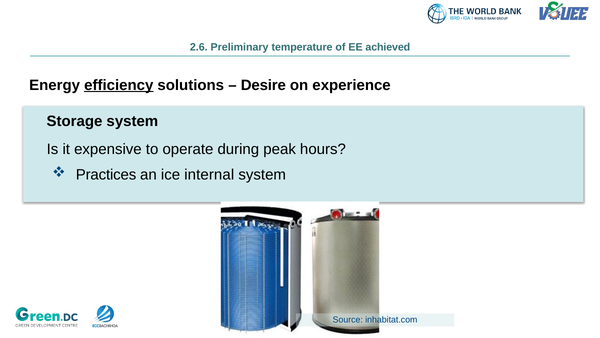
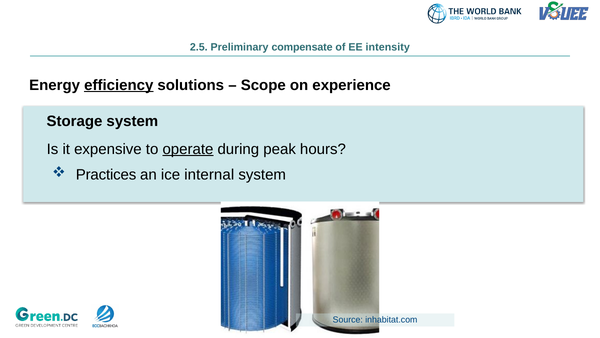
2.6: 2.6 -> 2.5
temperature: temperature -> compensate
achieved: achieved -> intensity
Desire: Desire -> Scope
operate underline: none -> present
